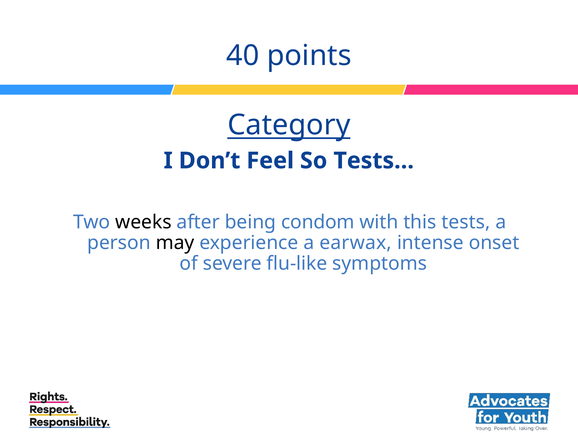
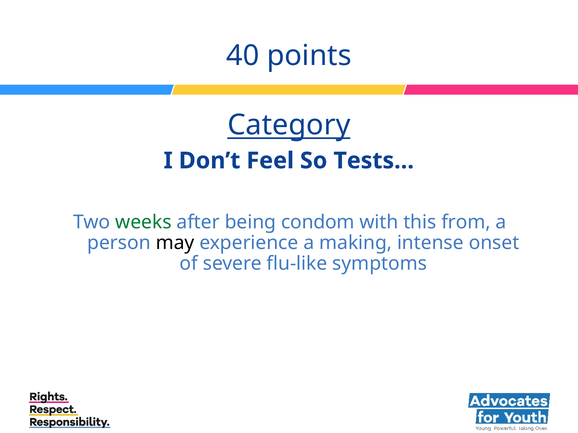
weeks colour: black -> green
tests: tests -> from
earwax: earwax -> making
